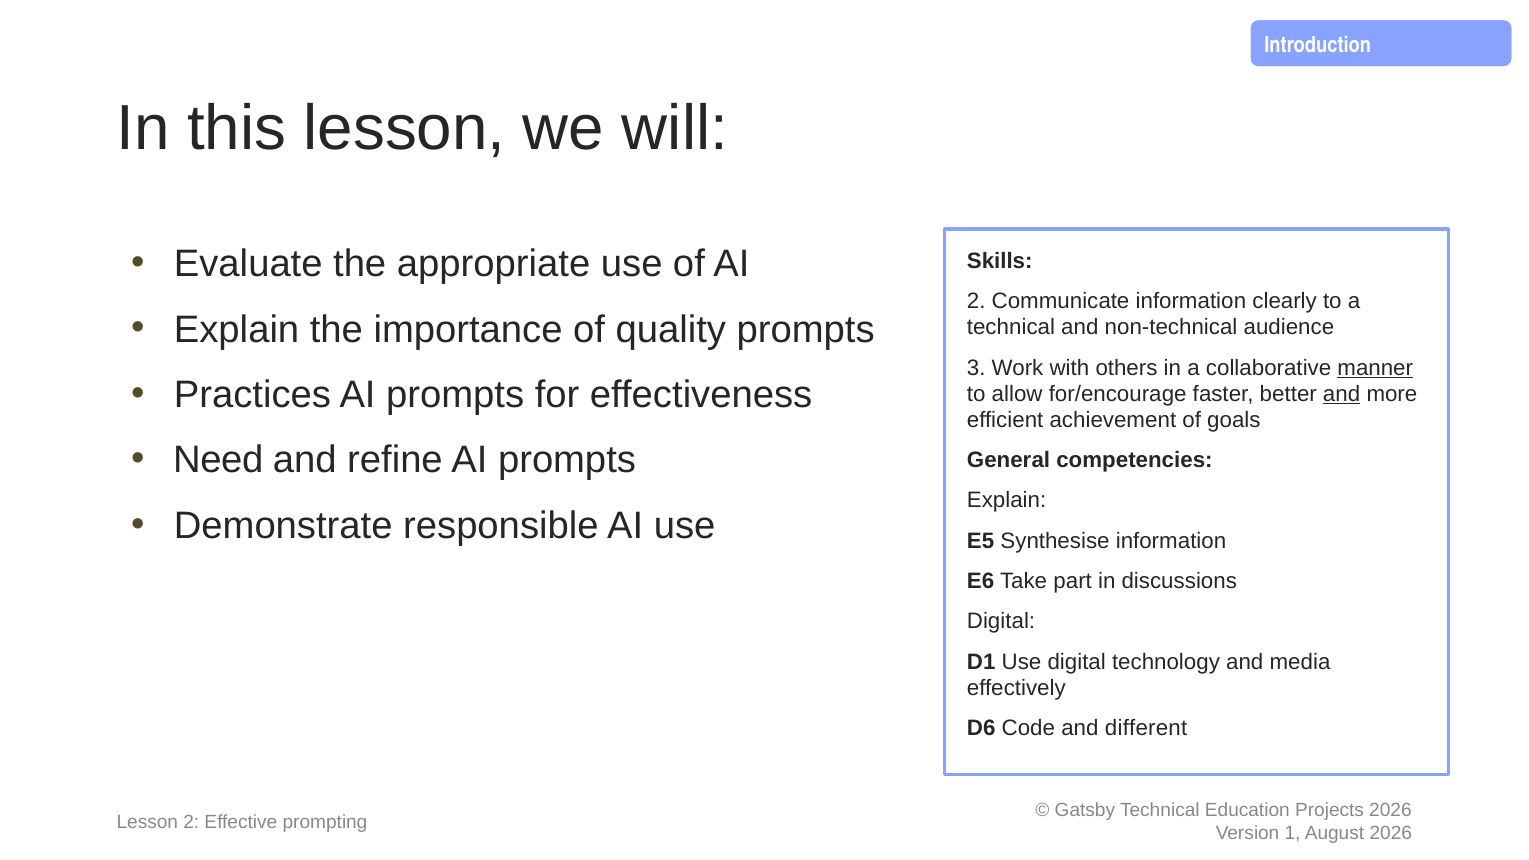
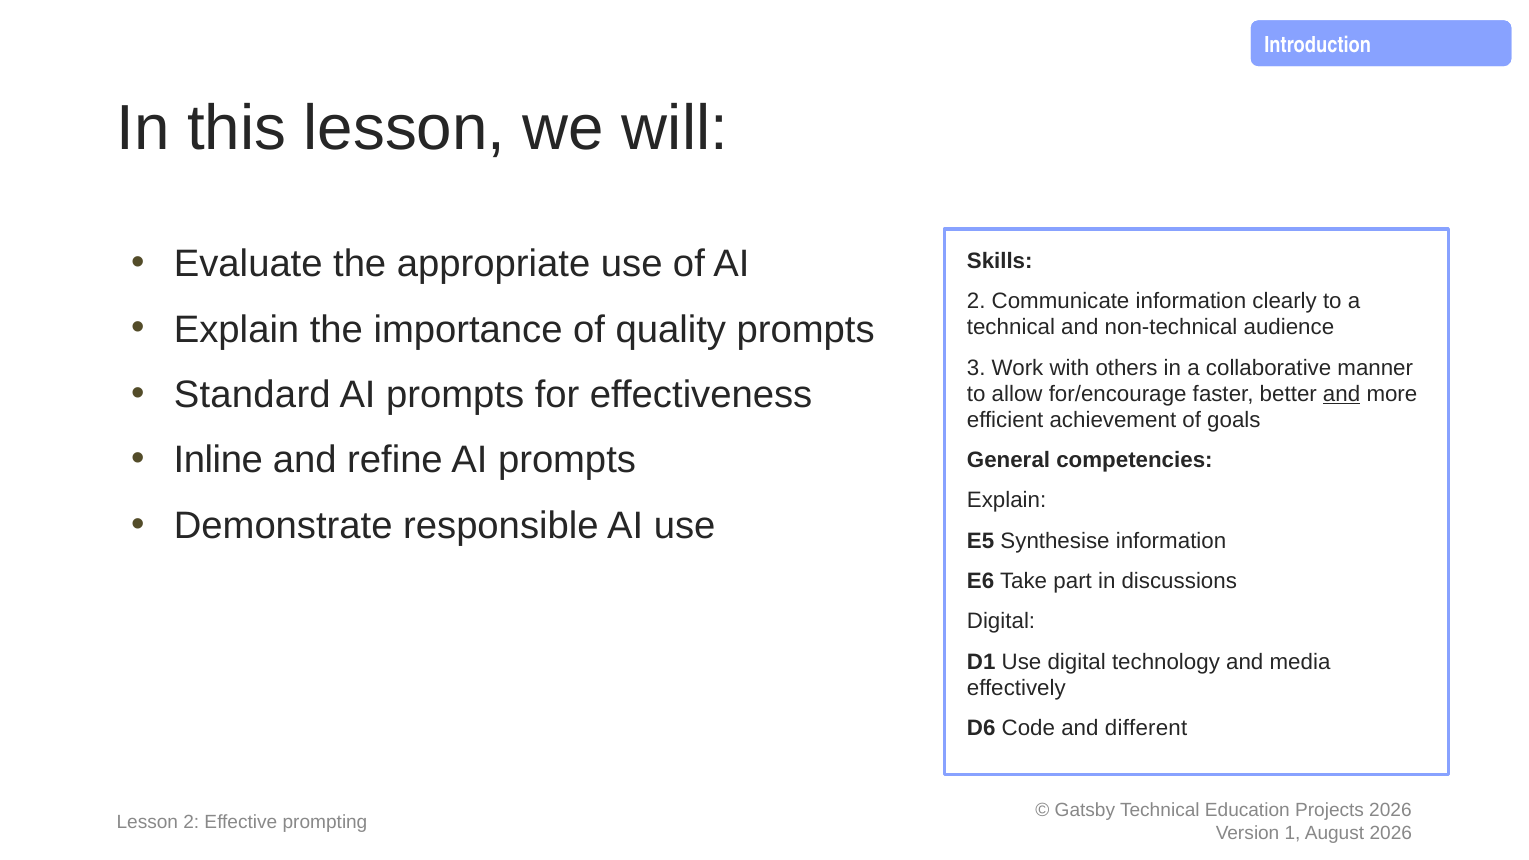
manner underline: present -> none
Practices: Practices -> Standard
Need: Need -> Inline
